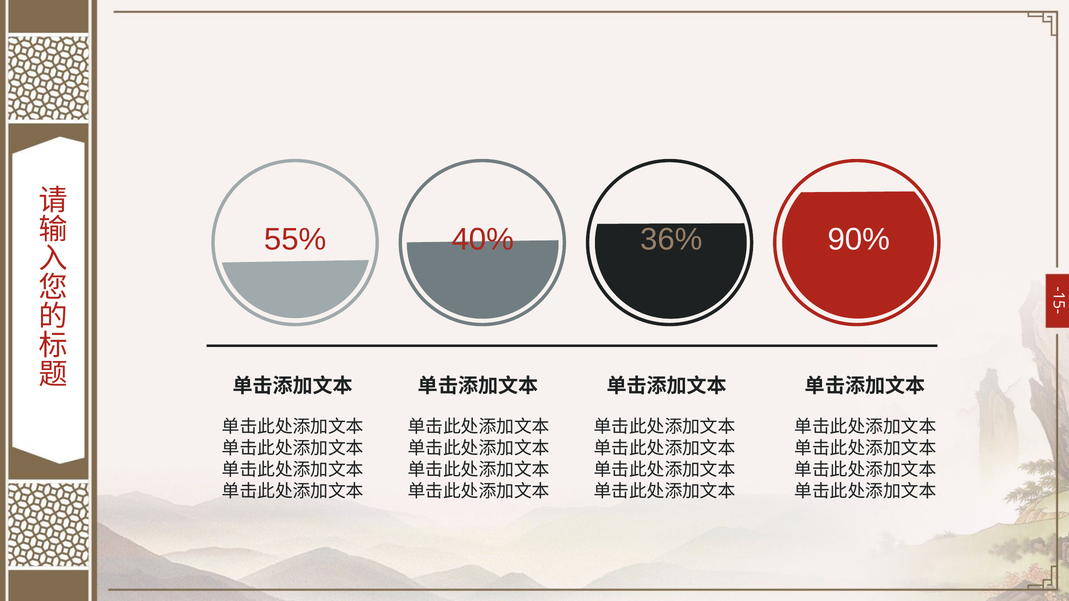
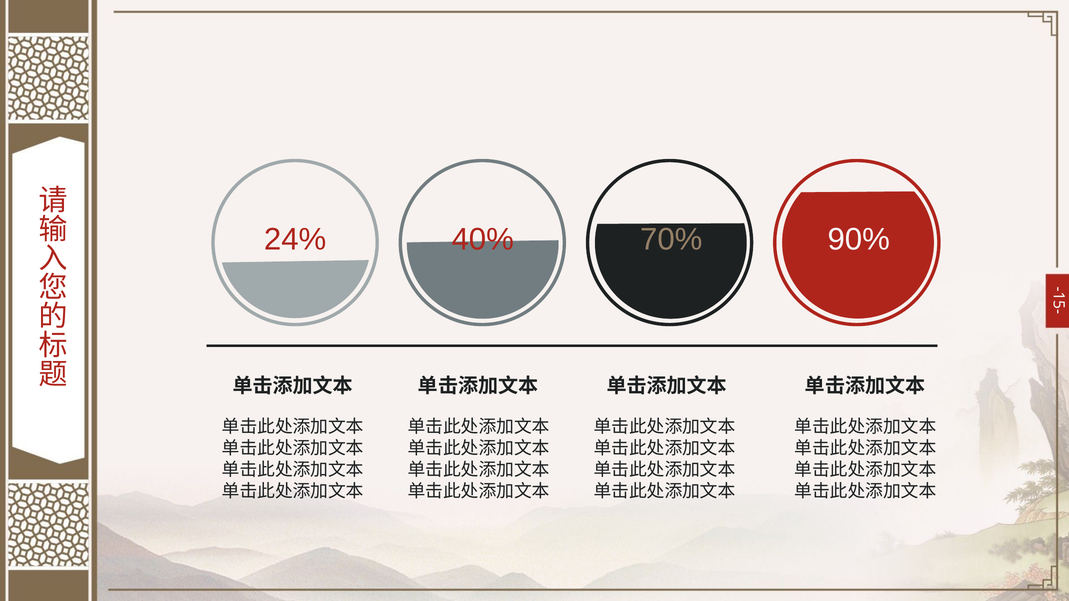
55%: 55% -> 24%
36%: 36% -> 70%
